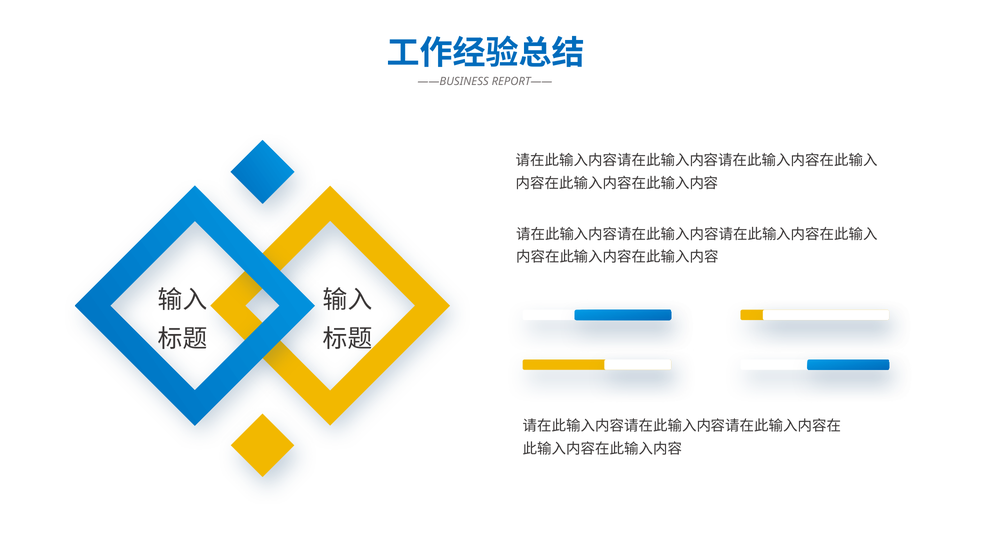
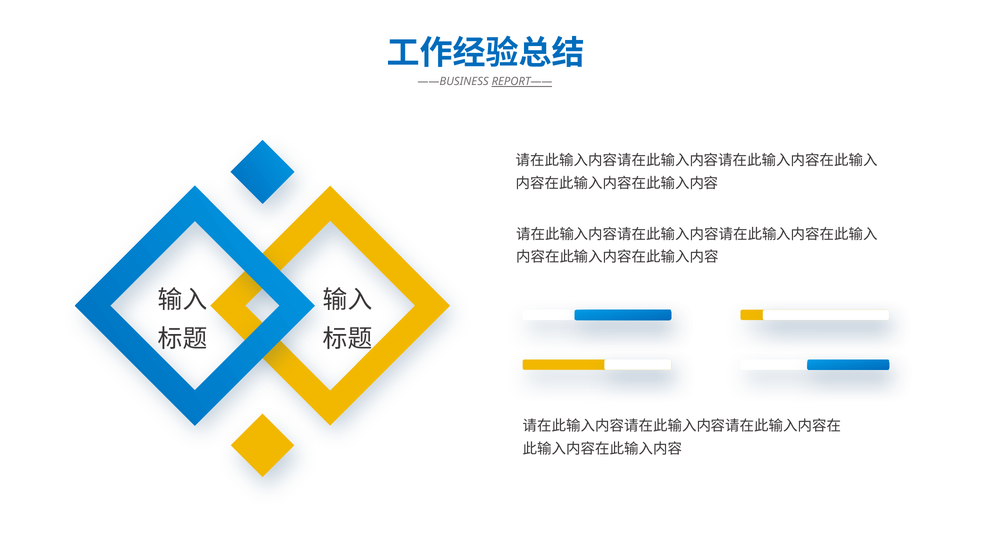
REPORT—— underline: none -> present
